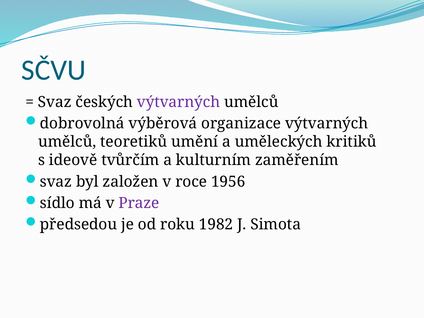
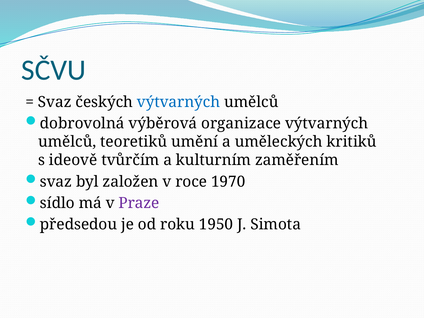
výtvarných at (179, 102) colour: purple -> blue
1956: 1956 -> 1970
1982: 1982 -> 1950
